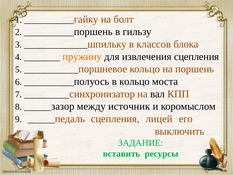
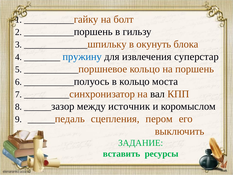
классов: классов -> окунуть
пружину colour: orange -> blue
извлечения сцепления: сцепления -> суперстар
лицей: лицей -> пером
